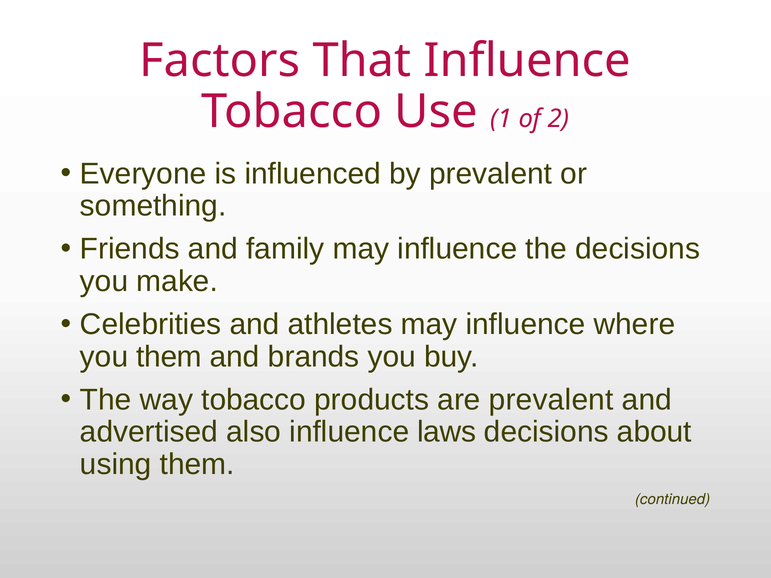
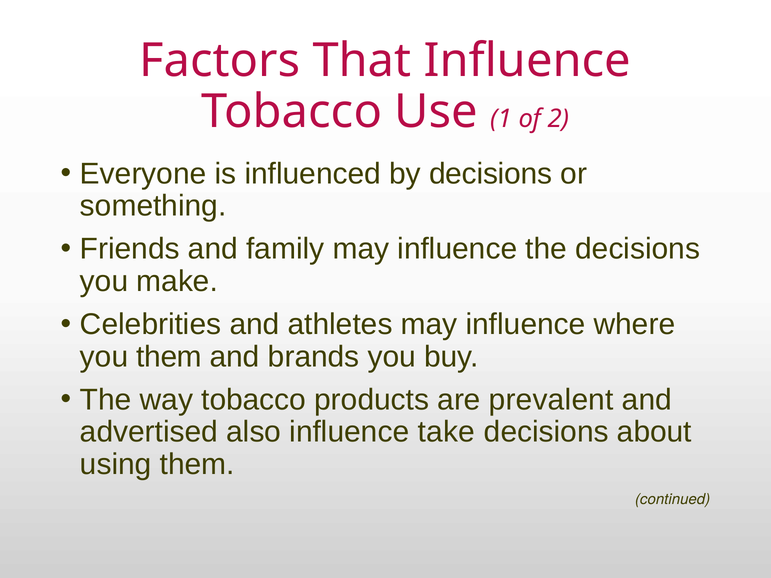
by prevalent: prevalent -> decisions
laws: laws -> take
